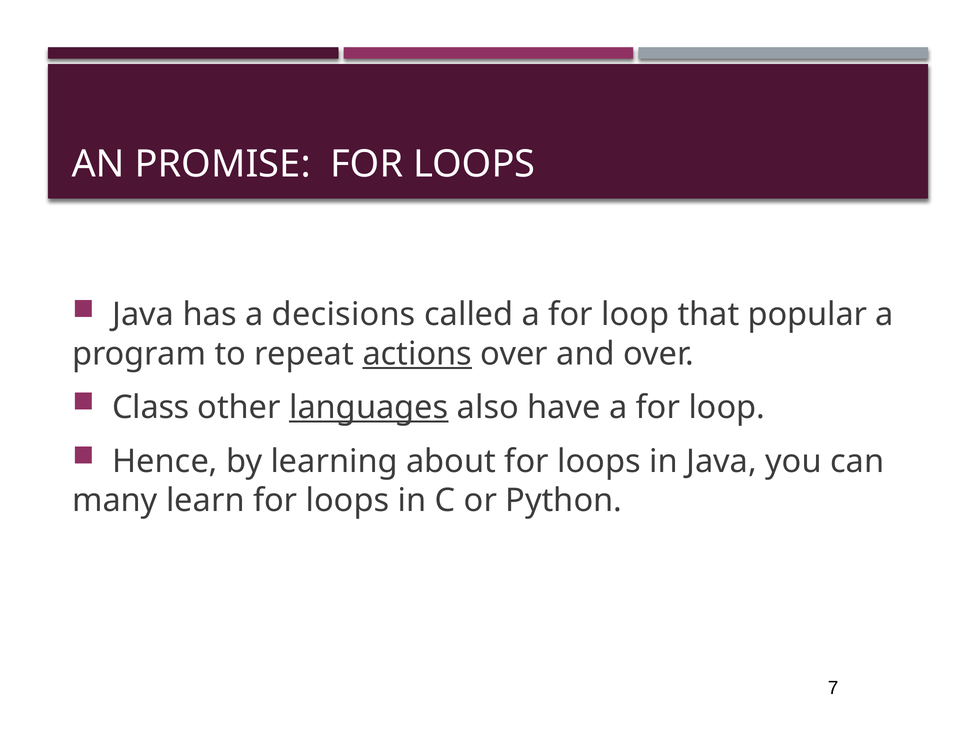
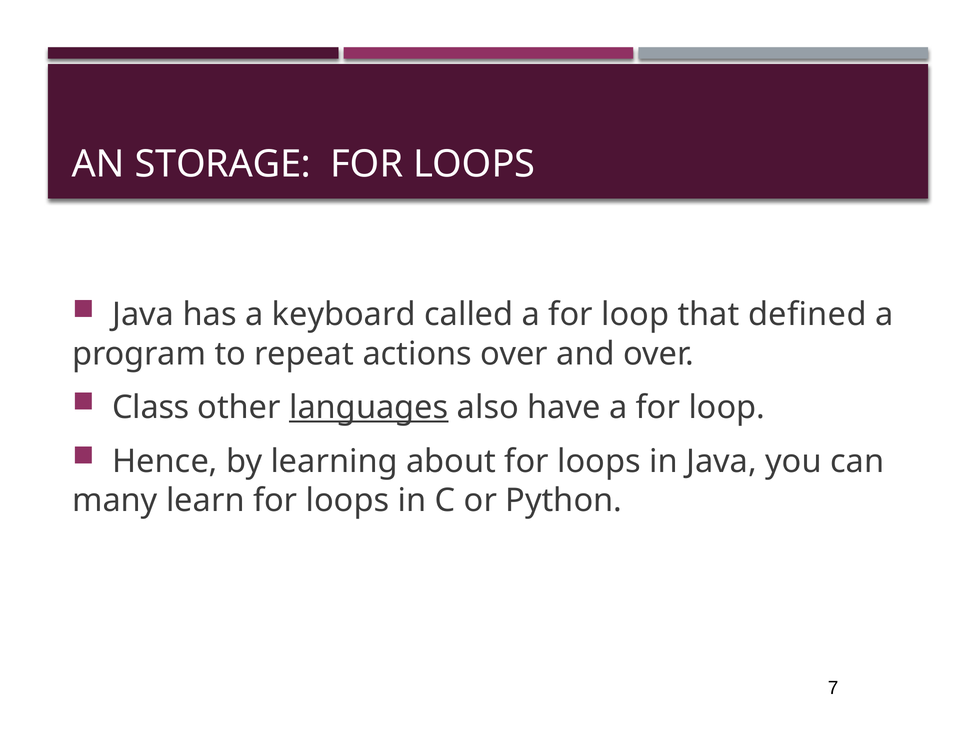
PROMISE: PROMISE -> STORAGE
decisions: decisions -> keyboard
popular: popular -> defined
actions underline: present -> none
